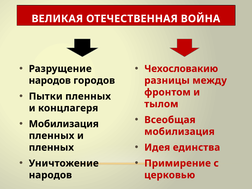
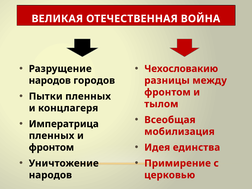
Мобилизация at (64, 124): Мобилизация -> Императрица
пленных at (51, 147): пленных -> фронтом
